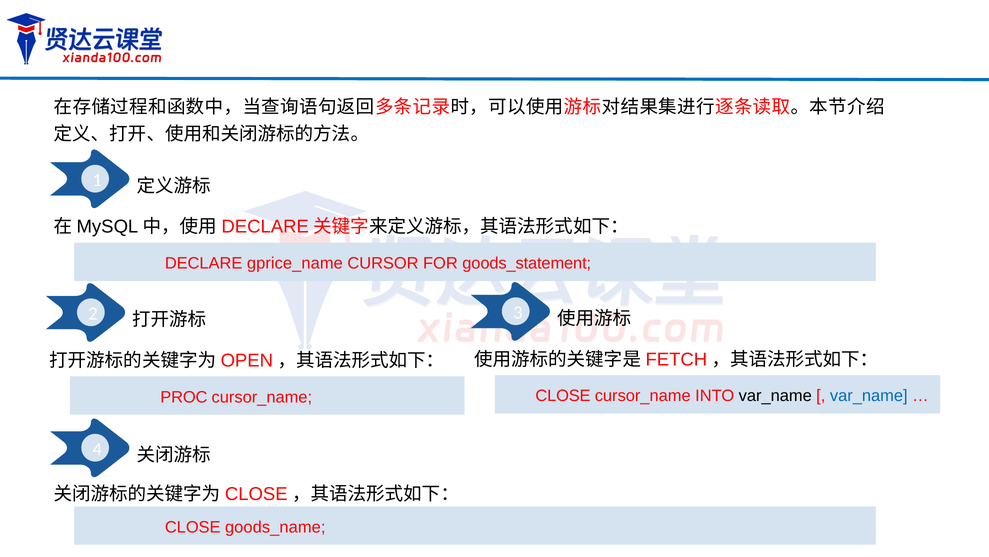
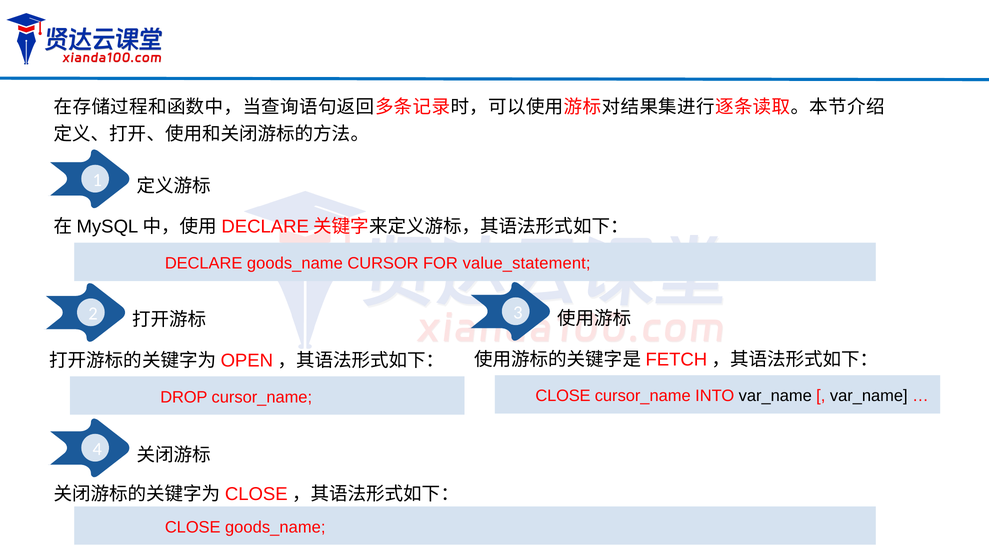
DECLARE gprice_name: gprice_name -> goods_name
goods_statement: goods_statement -> value_statement
var_name at (869, 396) colour: blue -> black
PROC: PROC -> DROP
